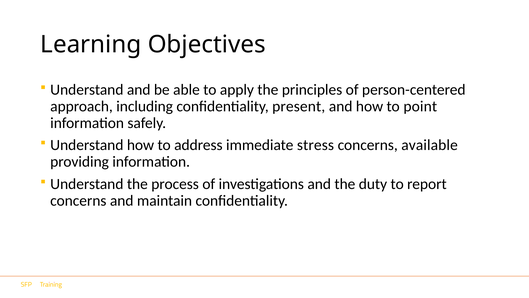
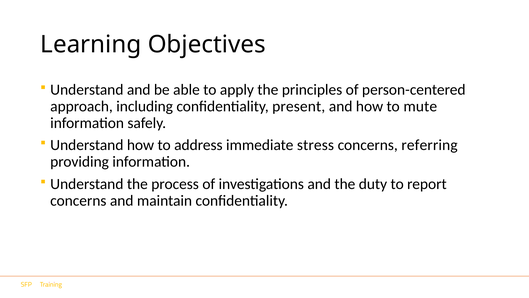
point: point -> mute
available: available -> referring
